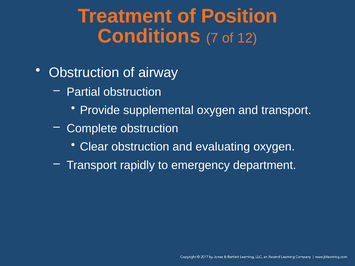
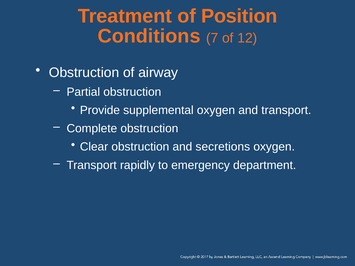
evaluating: evaluating -> secretions
